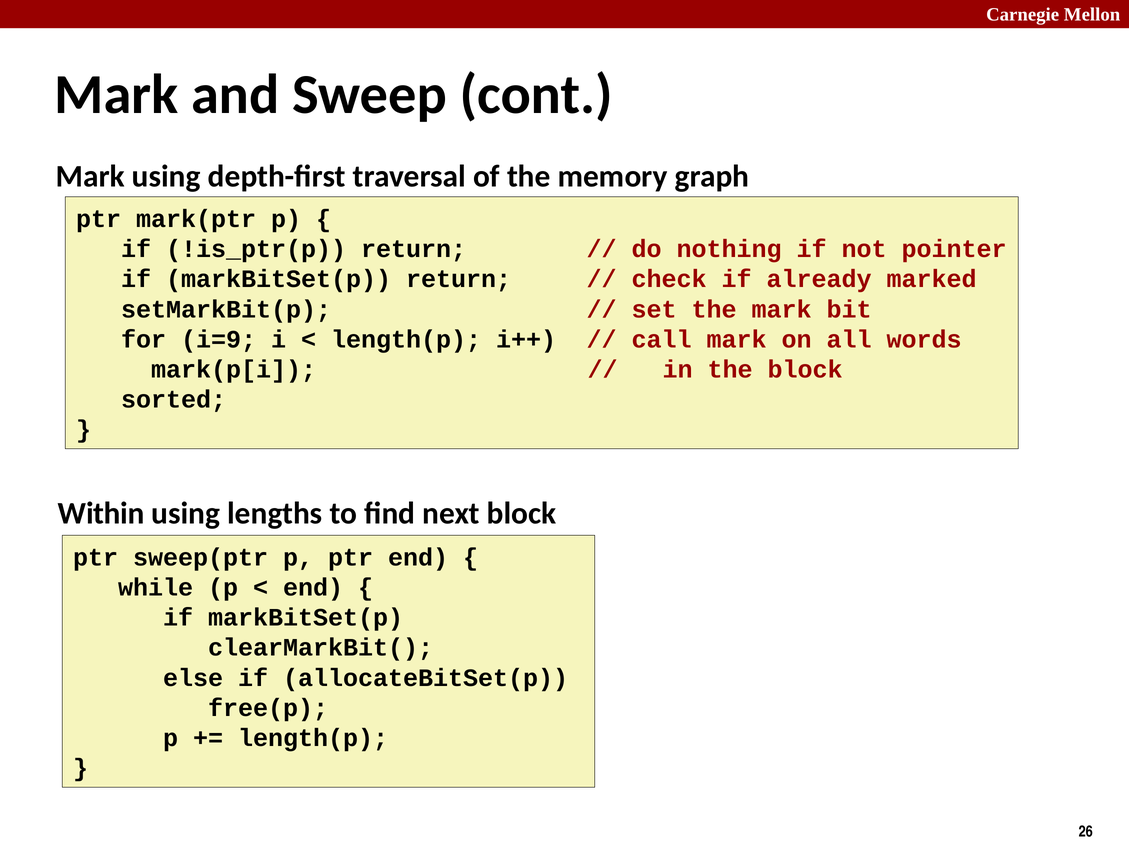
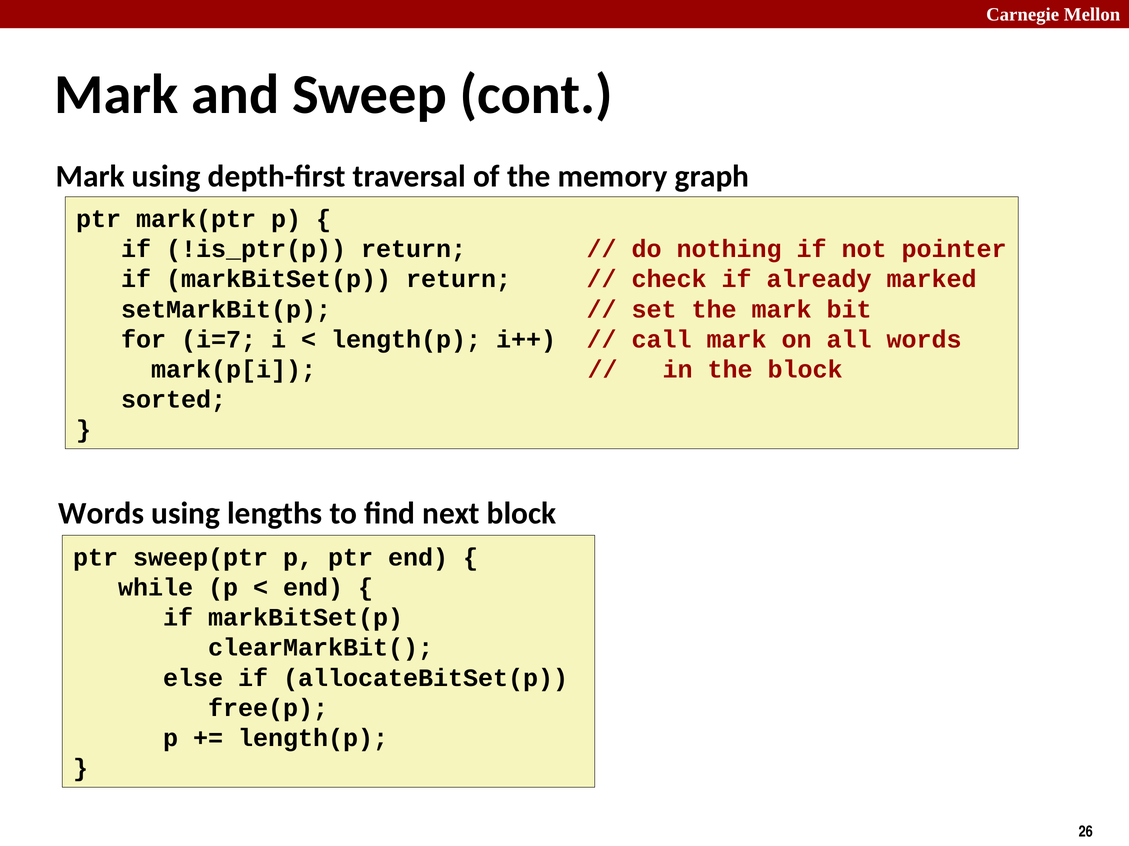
i=9: i=9 -> i=7
Within at (101, 514): Within -> Words
